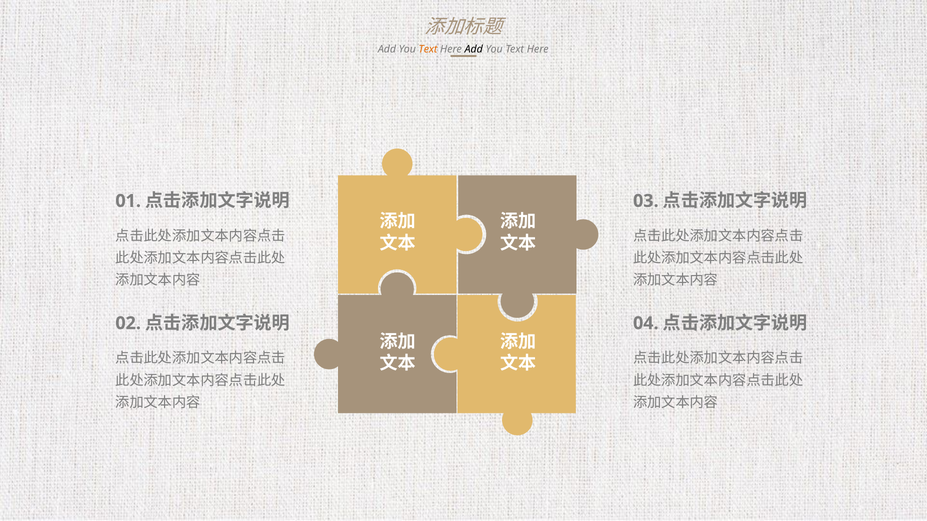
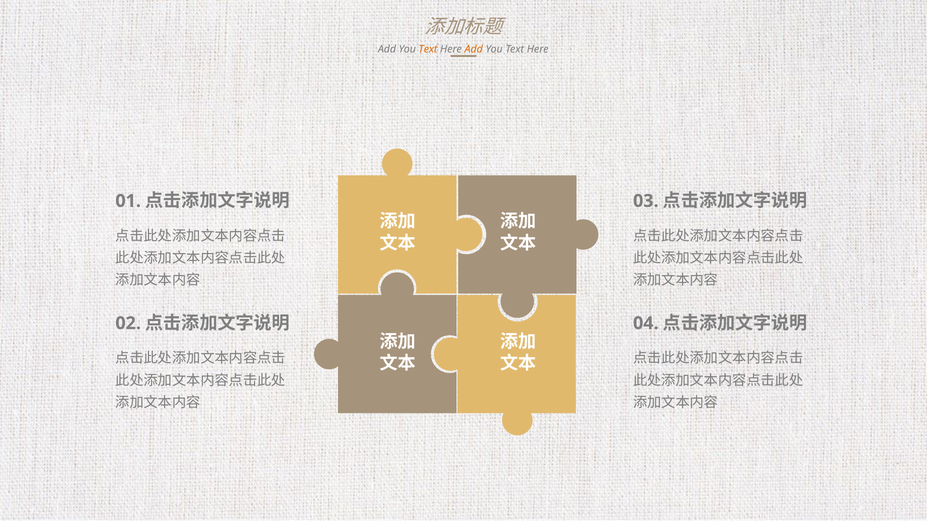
Add at (474, 49) colour: black -> orange
